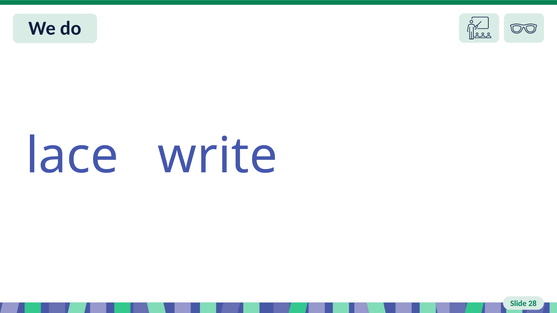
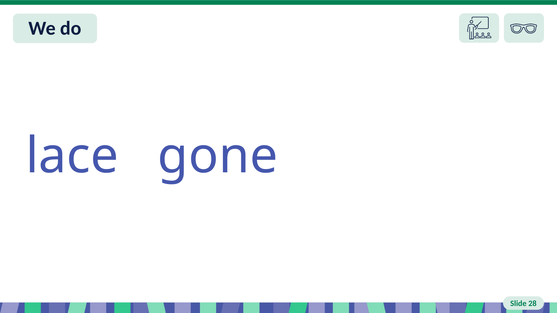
write: write -> gone
